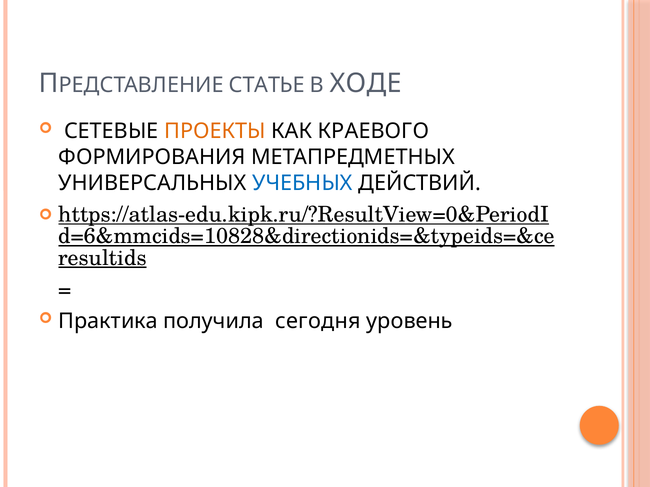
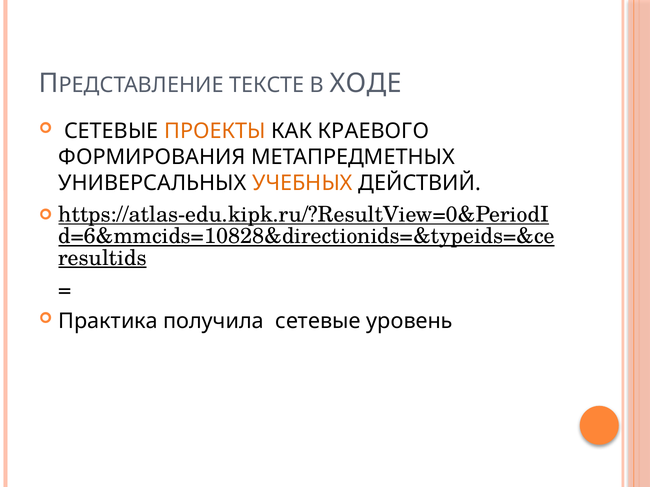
СТАТЬЕ: СТАТЬЕ -> ТЕКСТЕ
УЧЕБНЫХ colour: blue -> orange
получила сегодня: сегодня -> сетевые
